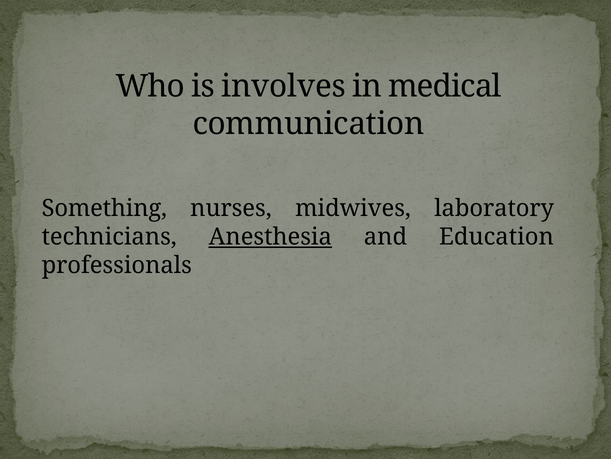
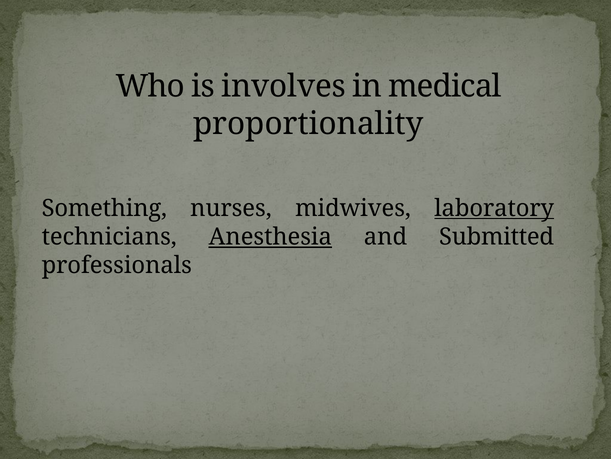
communication: communication -> proportionality
laboratory underline: none -> present
Education: Education -> Submitted
